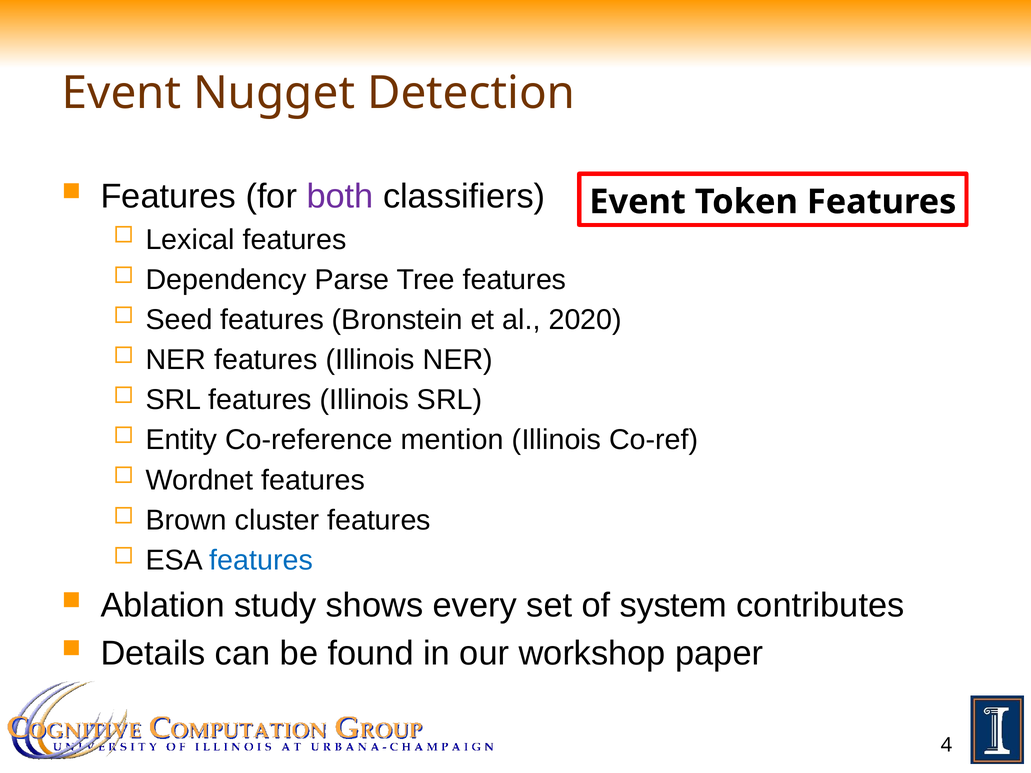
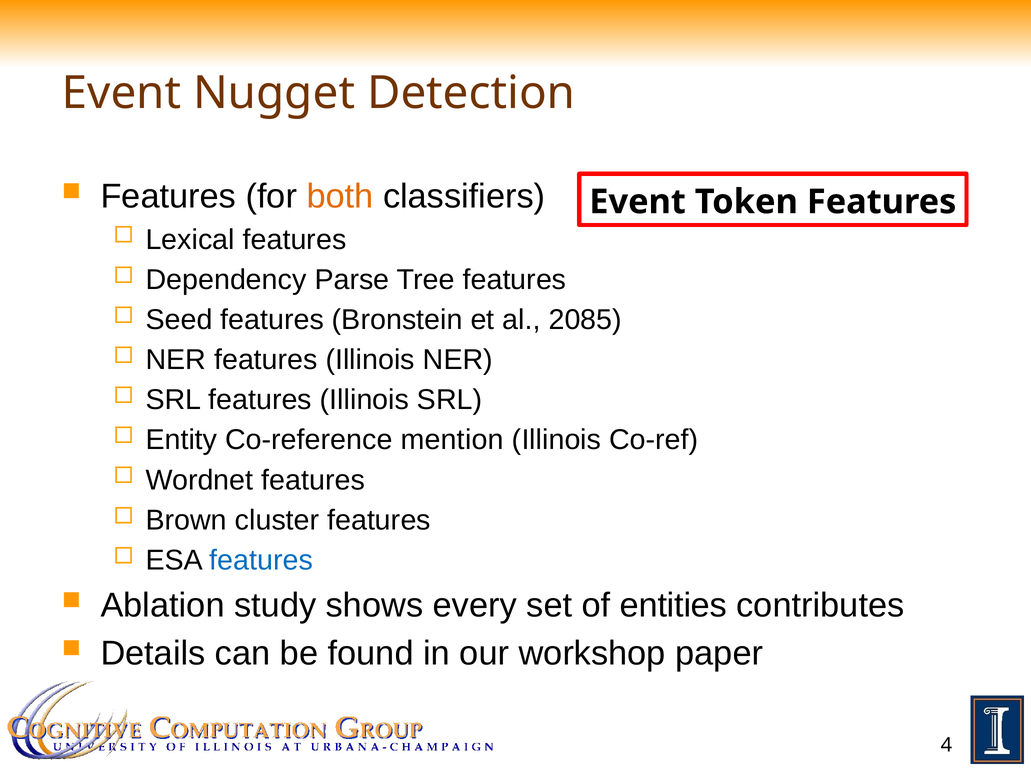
both colour: purple -> orange
2020: 2020 -> 2085
system: system -> entities
